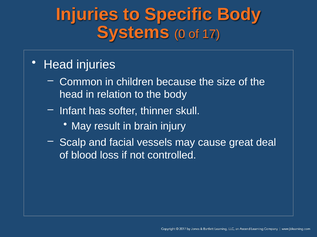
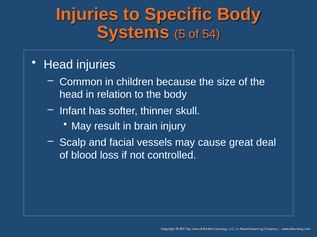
0: 0 -> 5
17: 17 -> 54
